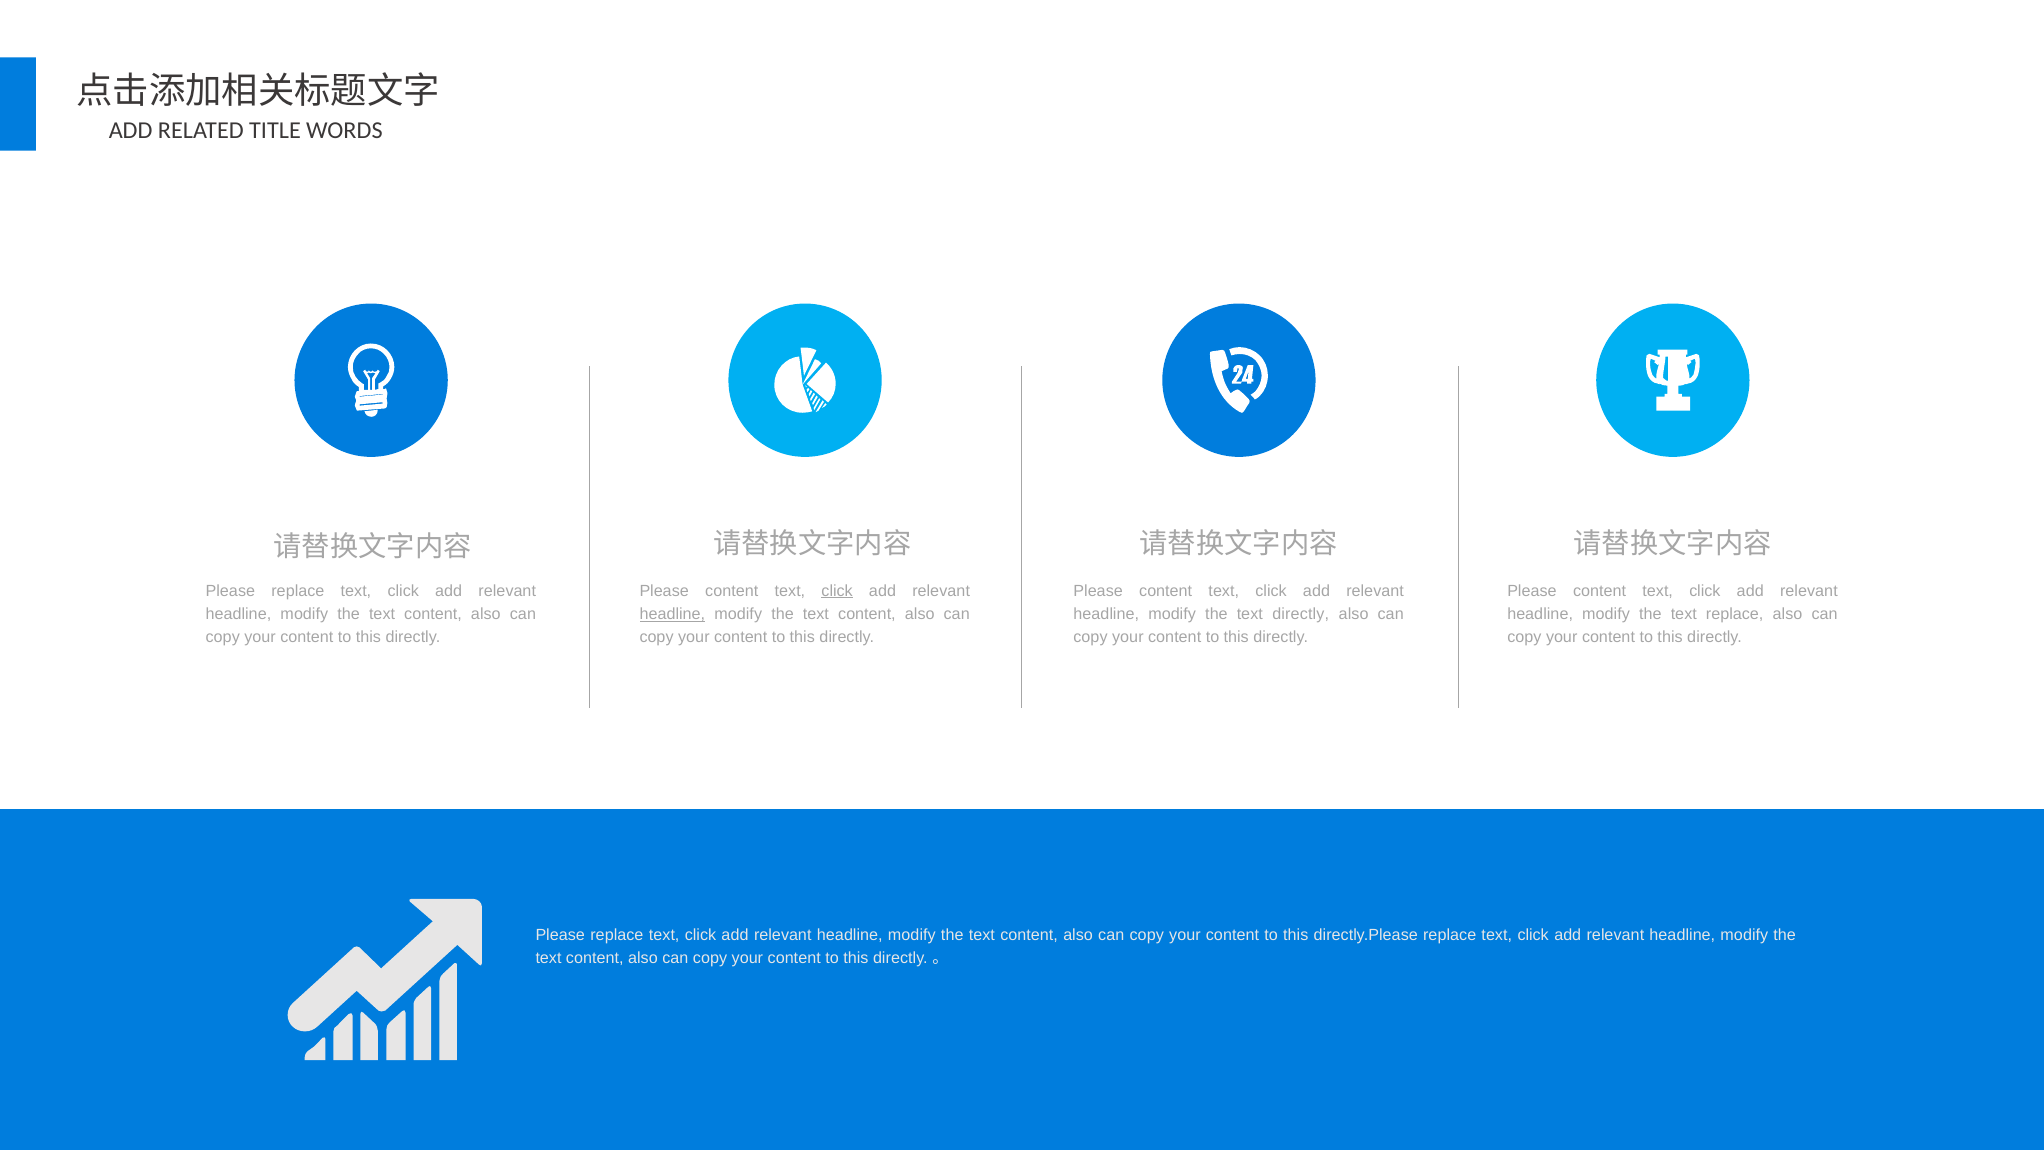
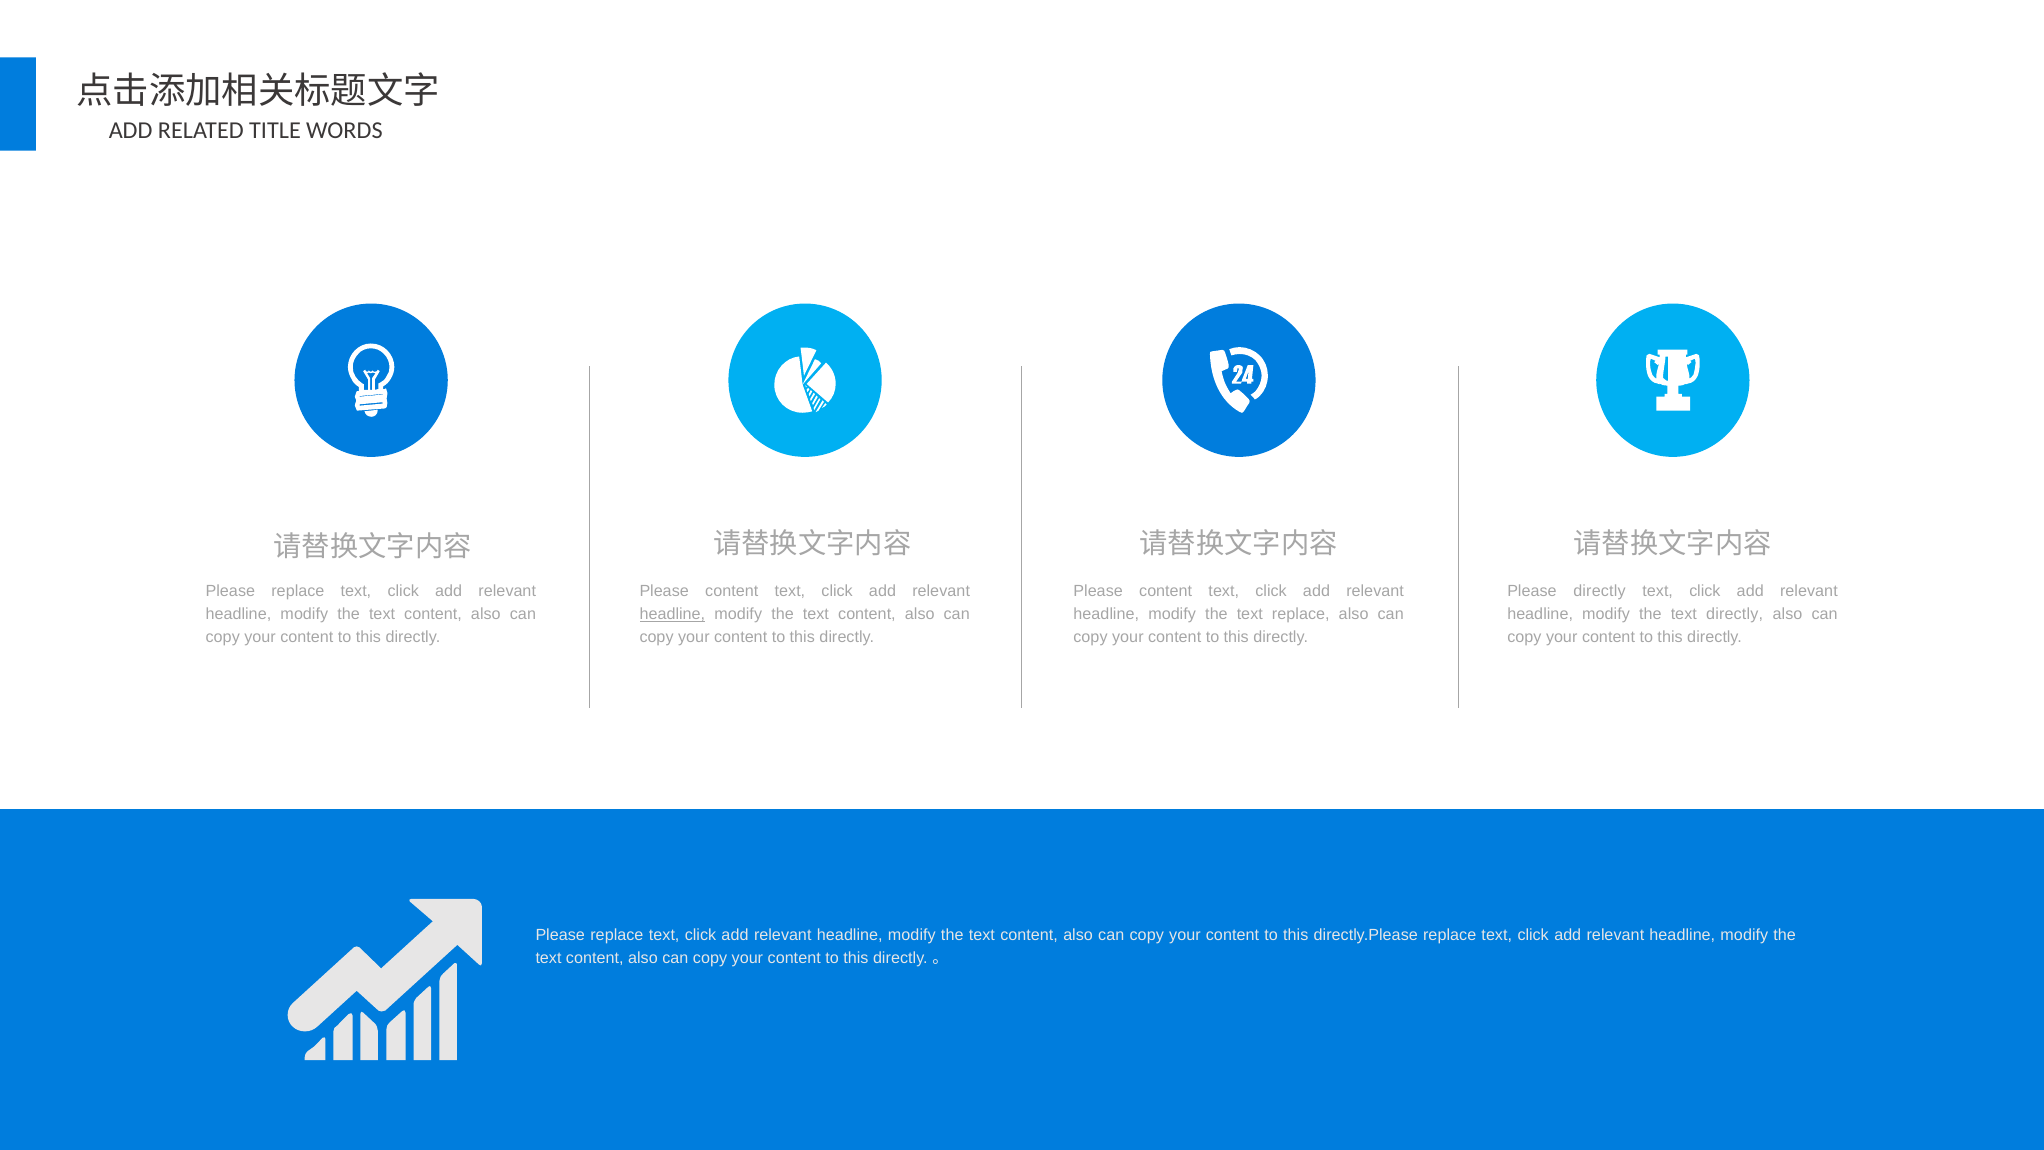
click at (837, 591) underline: present -> none
content at (1600, 591): content -> directly
text directly: directly -> replace
text replace: replace -> directly
